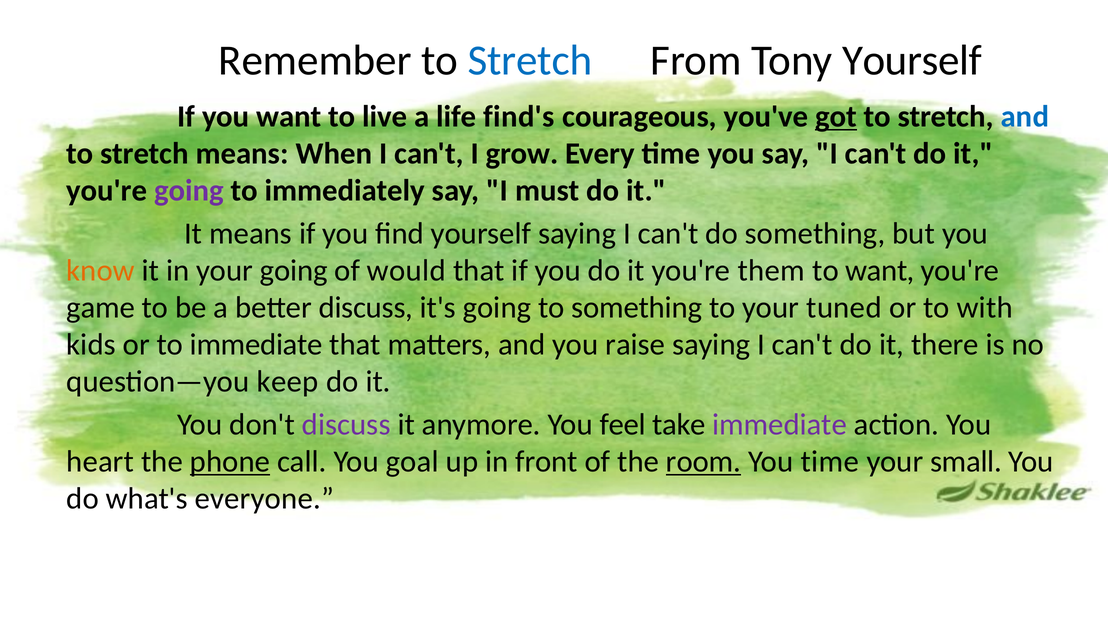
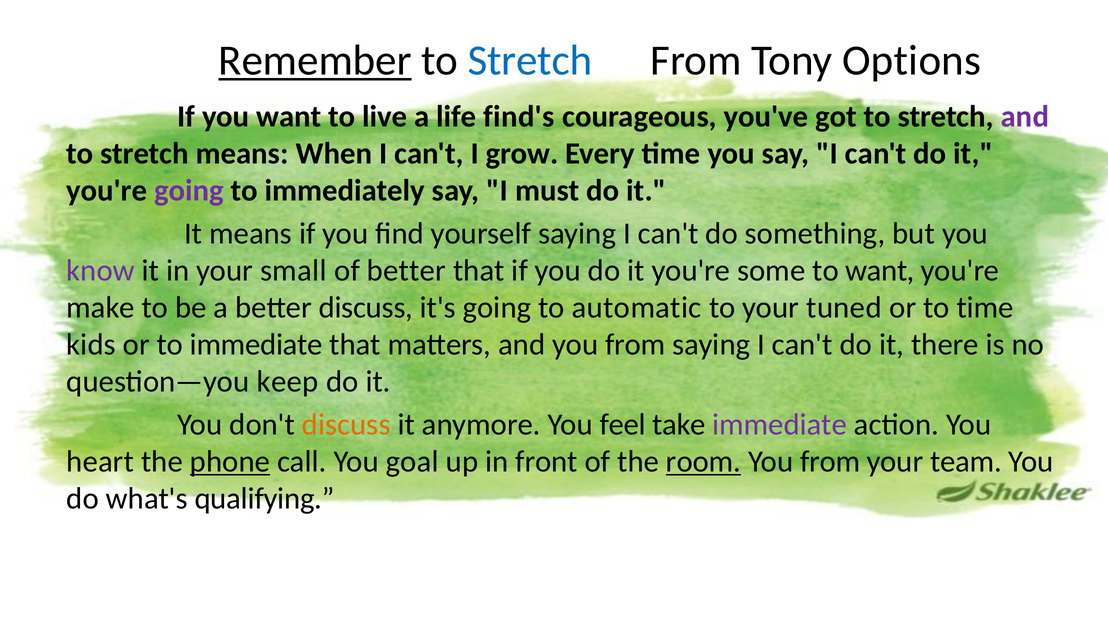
Remember underline: none -> present
Tony Yourself: Yourself -> Options
got underline: present -> none
and at (1025, 117) colour: blue -> purple
know colour: orange -> purple
your going: going -> small
of would: would -> better
them: them -> some
game: game -> make
to something: something -> automatic
to with: with -> time
and you raise: raise -> from
discuss at (346, 425) colour: purple -> orange
time at (830, 462): time -> from
small: small -> team
everyone: everyone -> qualifying
